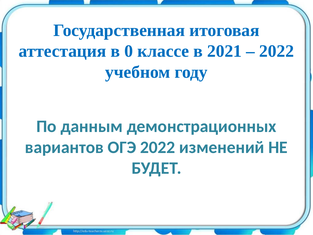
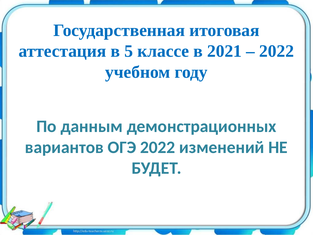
0: 0 -> 5
